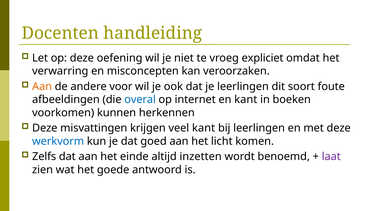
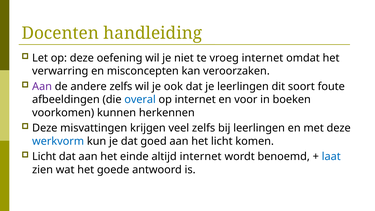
vroeg expliciet: expliciet -> internet
Aan at (42, 86) colour: orange -> purple
andere voor: voor -> zelfs
en kant: kant -> voor
veel kant: kant -> zelfs
Zelfs at (44, 156): Zelfs -> Licht
altijd inzetten: inzetten -> internet
laat colour: purple -> blue
